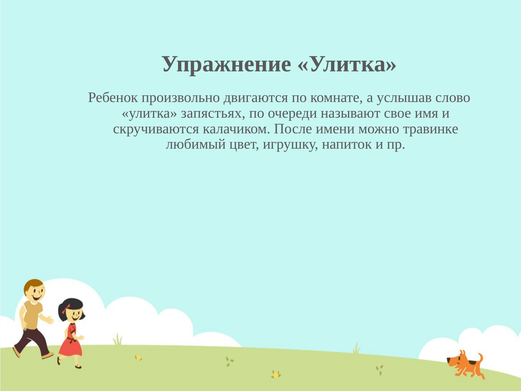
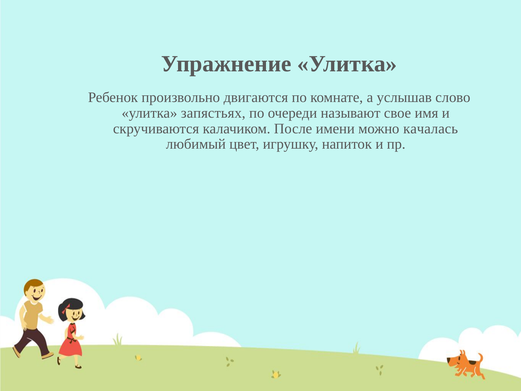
травинке: травинке -> качалась
